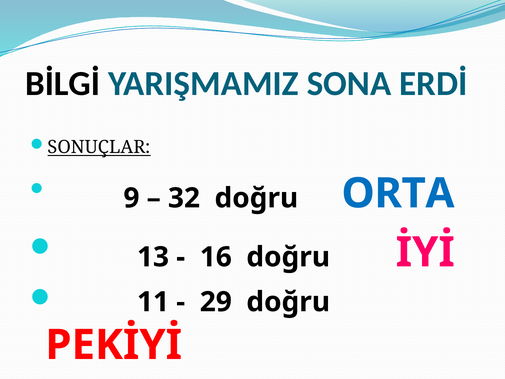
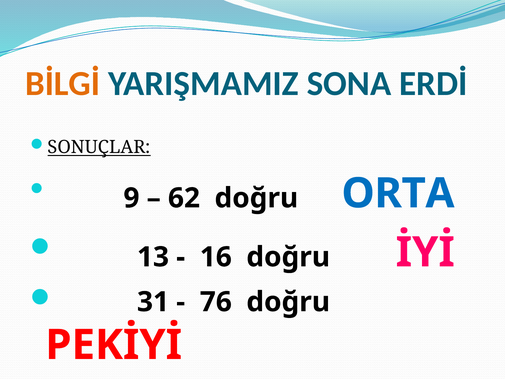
BİLGİ colour: black -> orange
32: 32 -> 62
11: 11 -> 31
29: 29 -> 76
